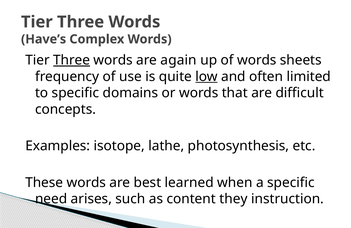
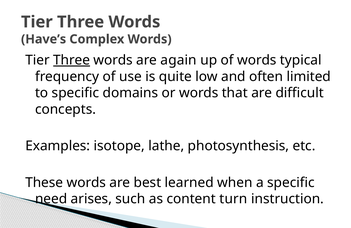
sheets: sheets -> typical
low underline: present -> none
they: they -> turn
